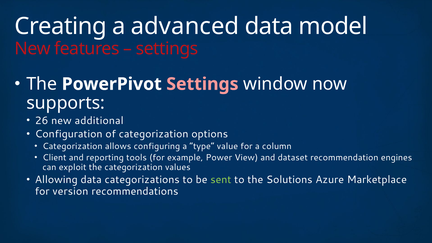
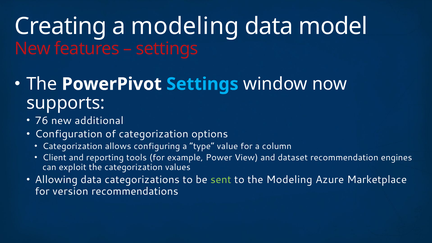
a advanced: advanced -> modeling
Settings at (202, 84) colour: pink -> light blue
26: 26 -> 76
the Solutions: Solutions -> Modeling
